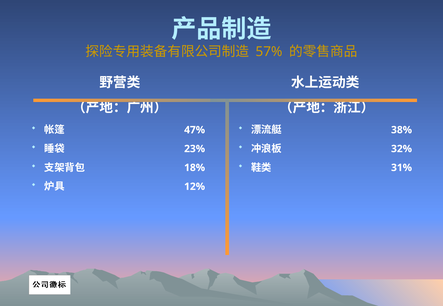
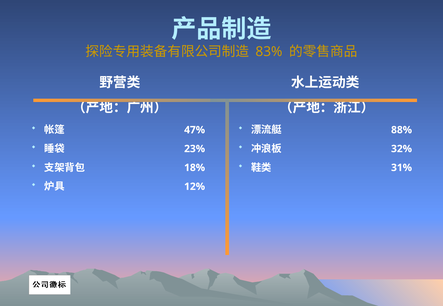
57%: 57% -> 83%
38%: 38% -> 88%
